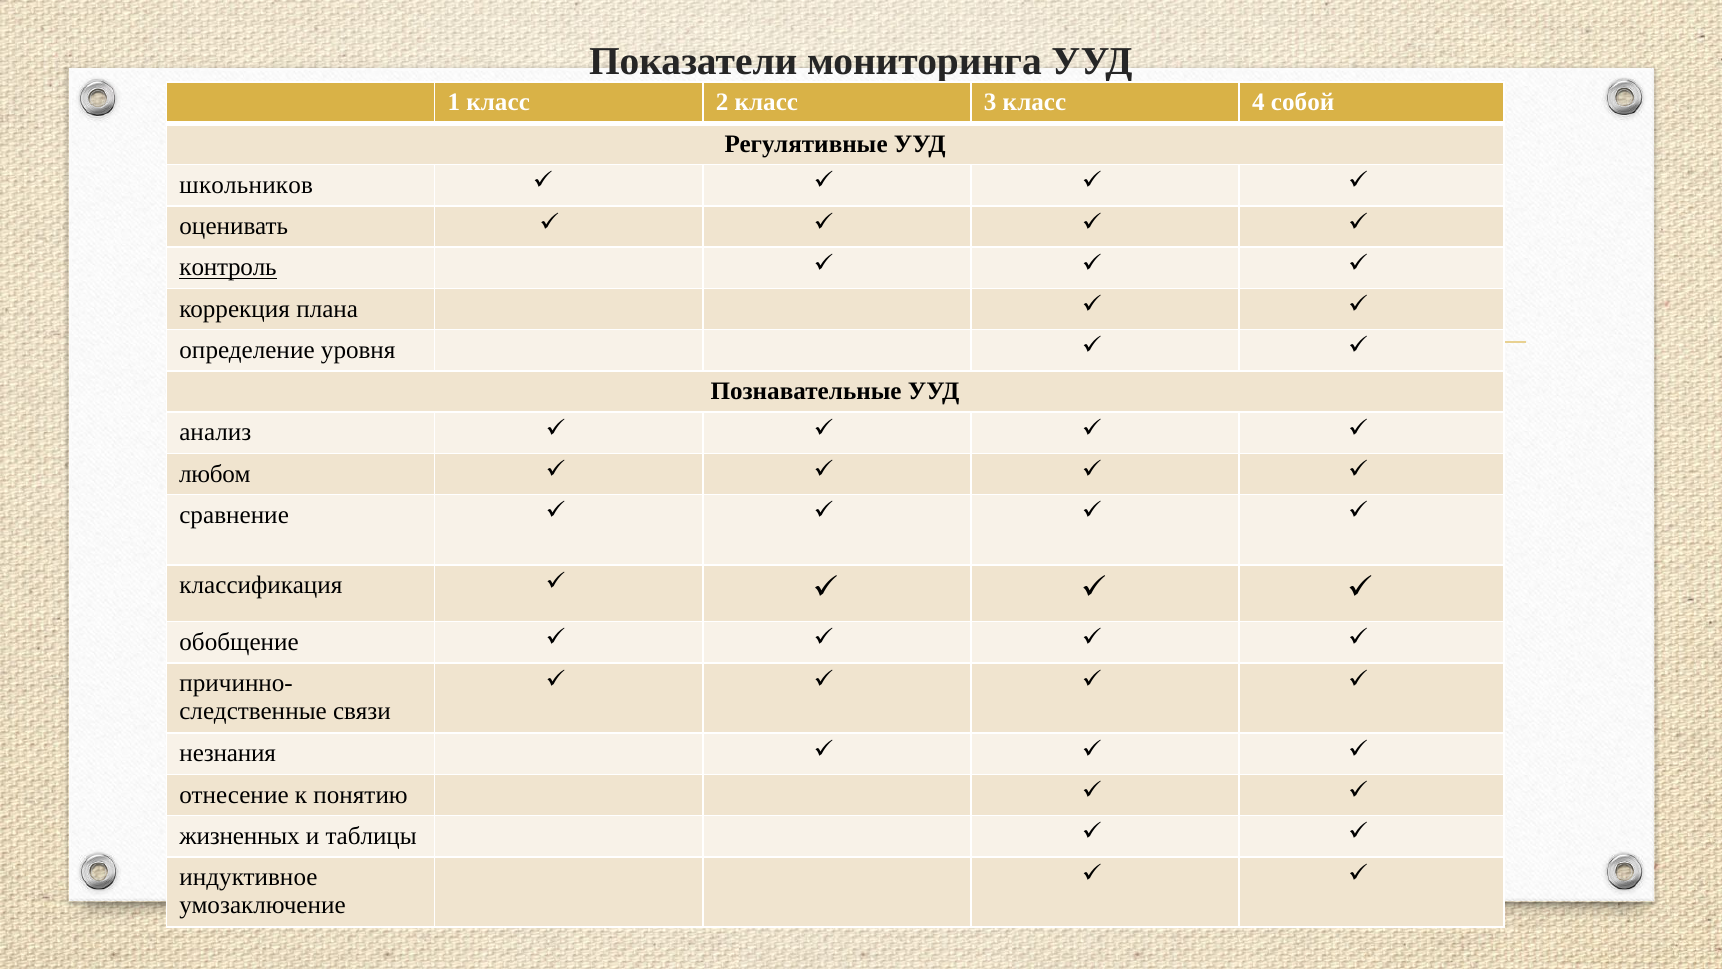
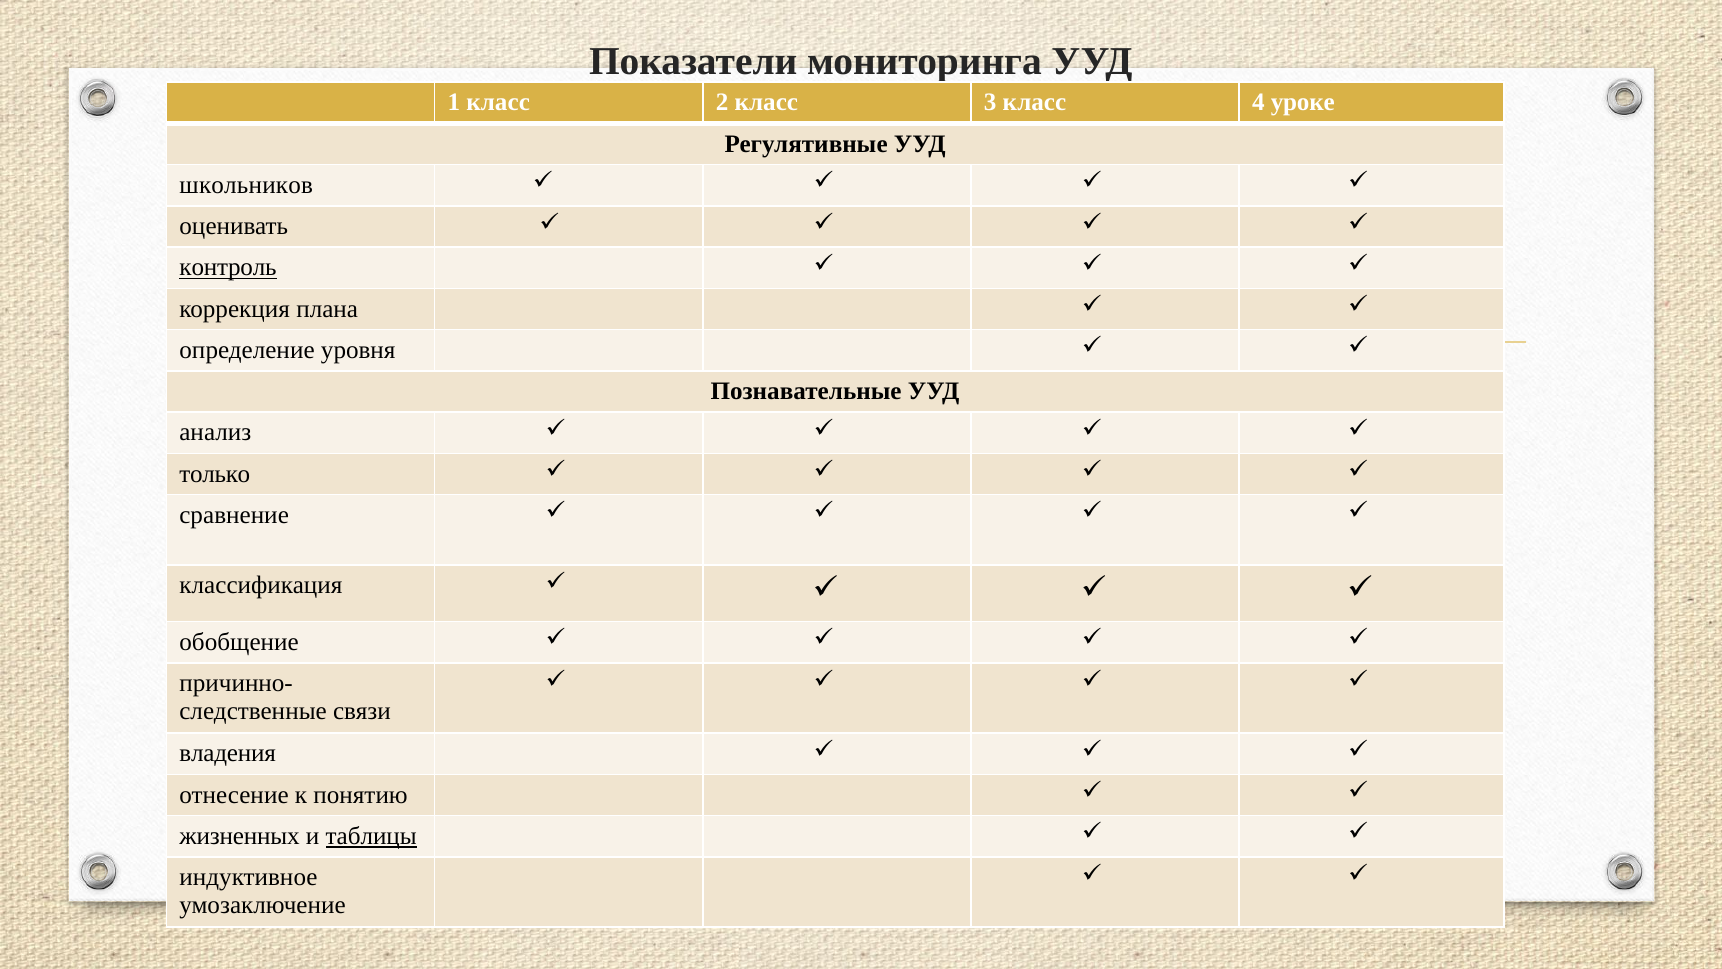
собой: собой -> уроке
любом: любом -> только
незнания: незнания -> владения
таблицы underline: none -> present
